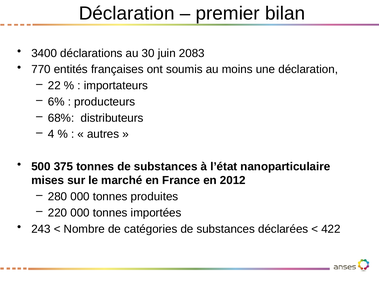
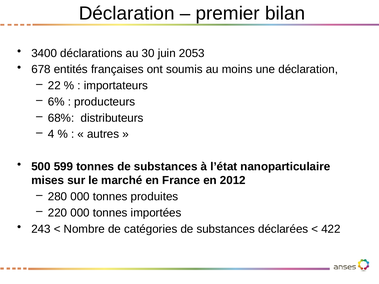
2083: 2083 -> 2053
770: 770 -> 678
375: 375 -> 599
